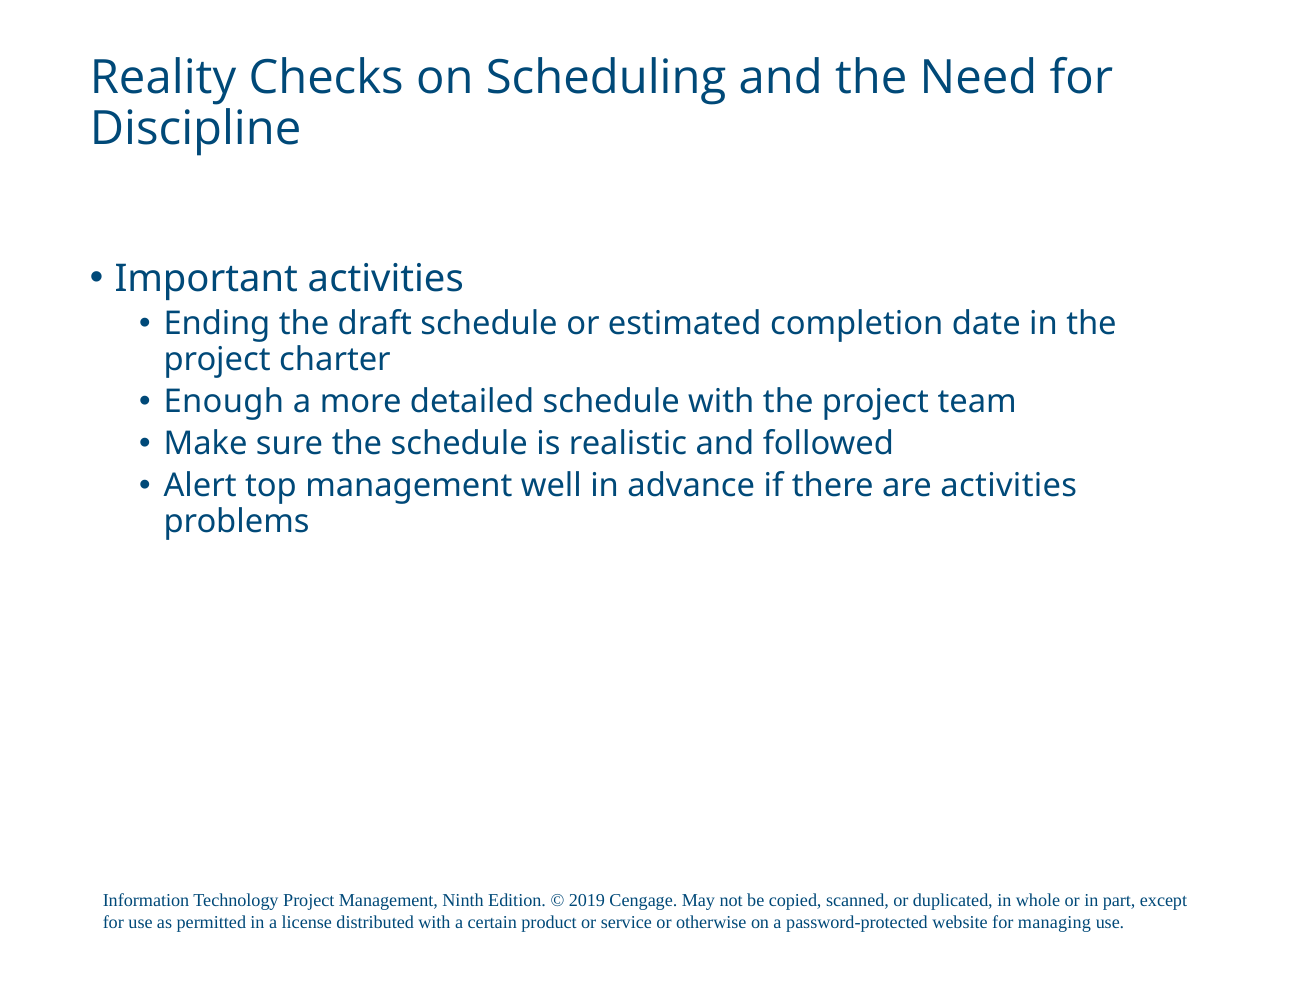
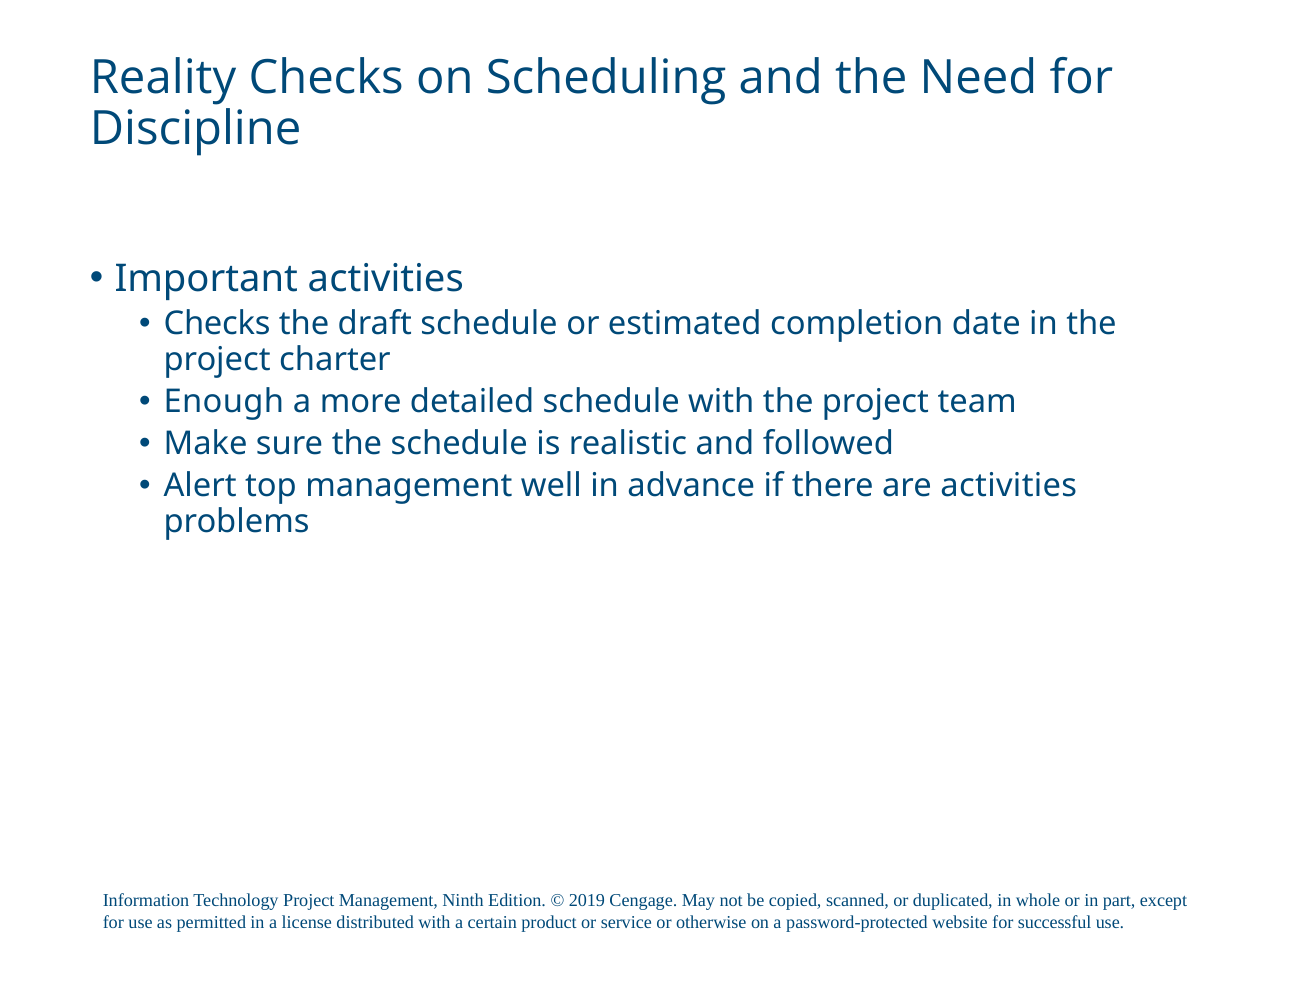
Ending at (217, 324): Ending -> Checks
managing: managing -> successful
